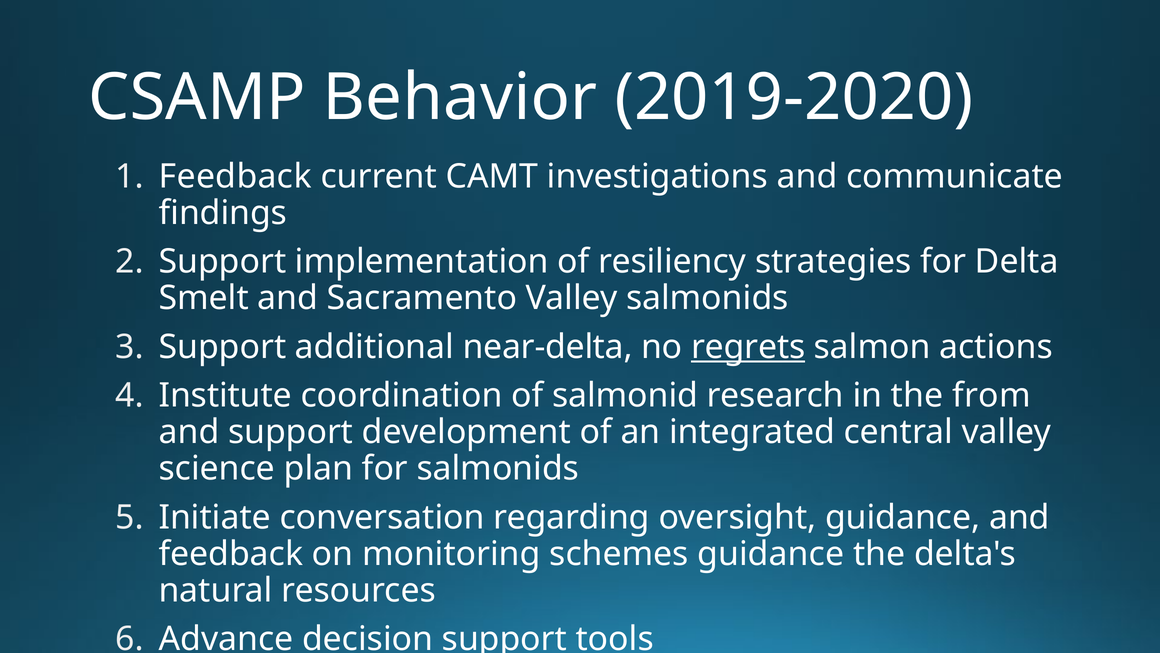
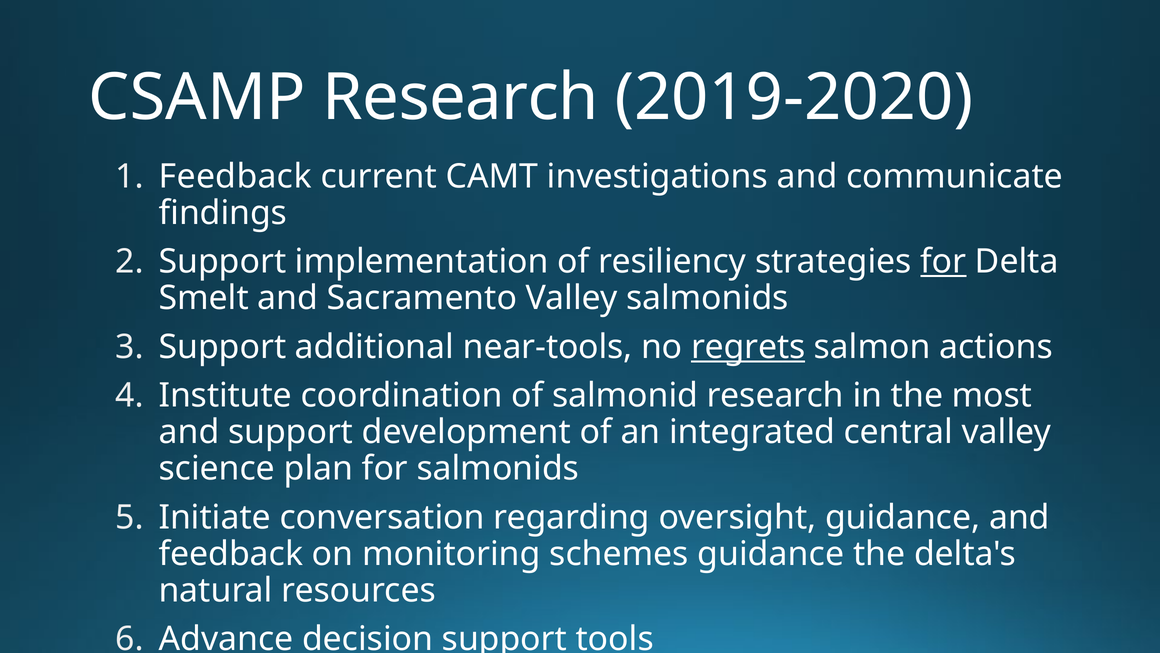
CSAMP Behavior: Behavior -> Research
for at (943, 261) underline: none -> present
near-delta: near-delta -> near-tools
from: from -> most
